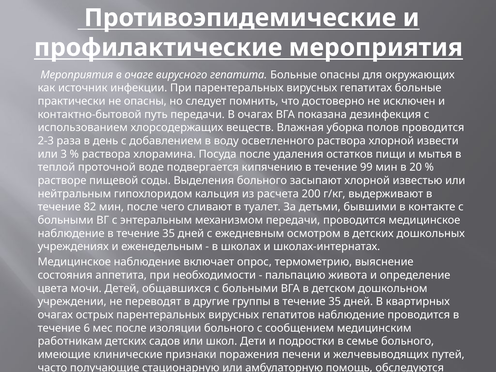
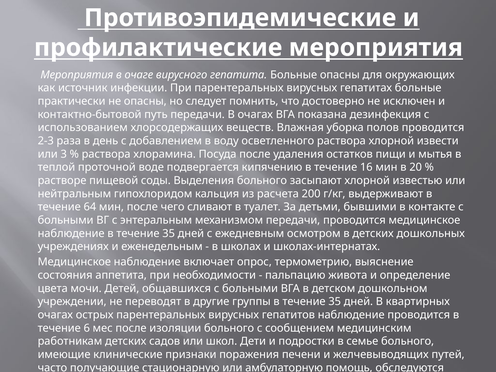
99: 99 -> 16
82: 82 -> 64
